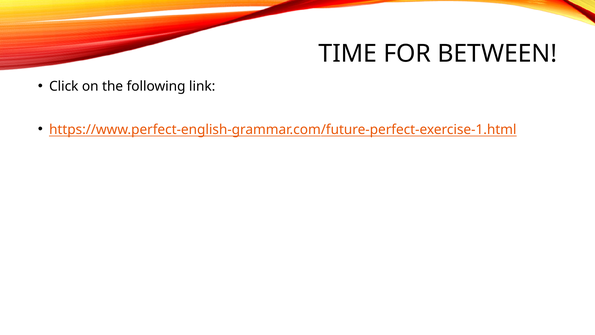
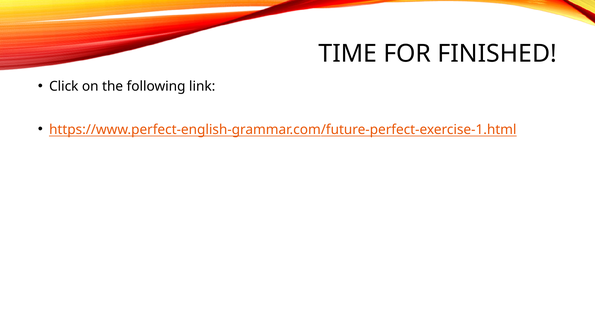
BETWEEN: BETWEEN -> FINISHED
